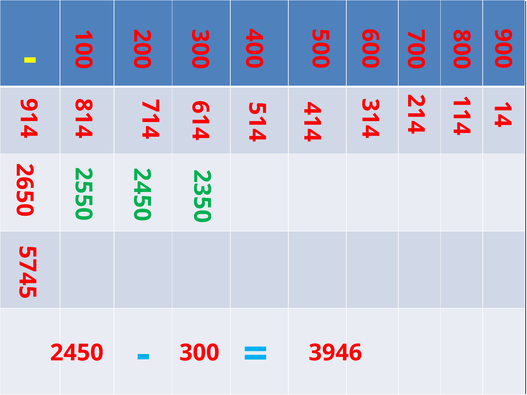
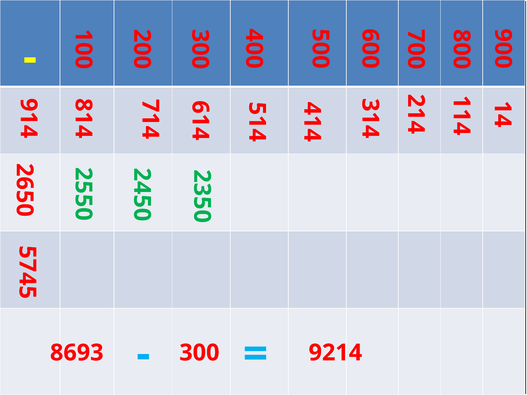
2450: 2450 -> 8693
3946: 3946 -> 9214
